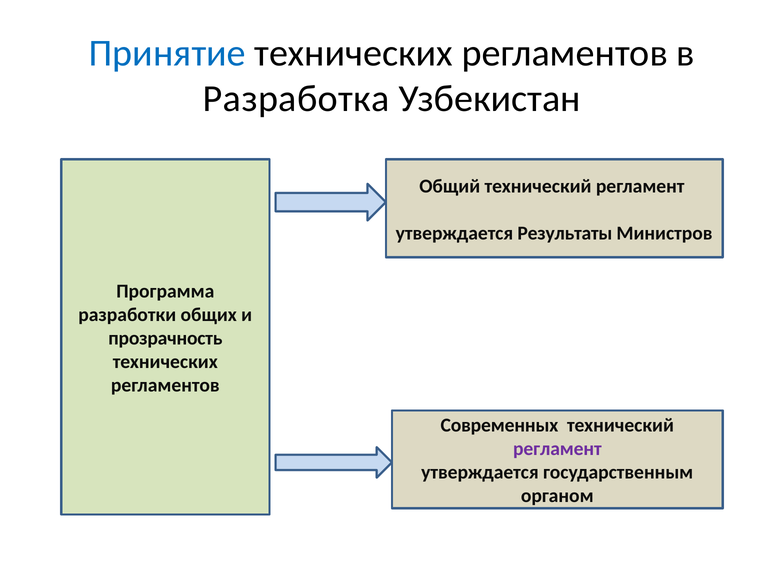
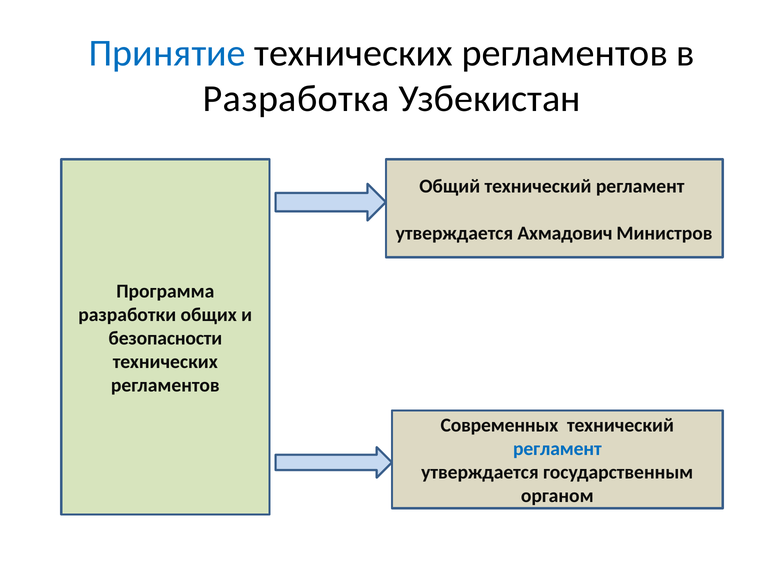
Результаты: Результаты -> Ахмадович
прозрачность: прозрачность -> безопасности
регламент at (557, 449) colour: purple -> blue
